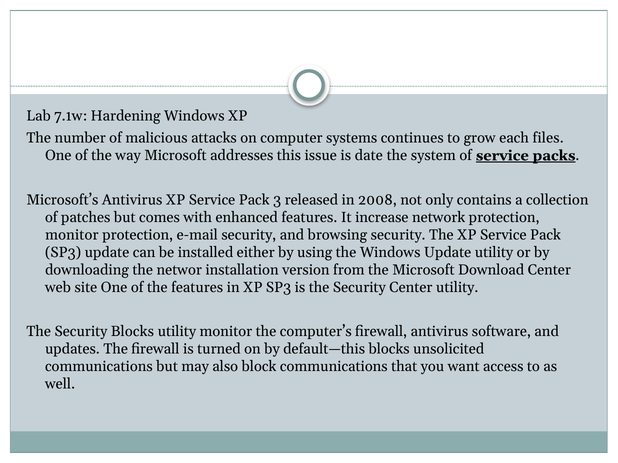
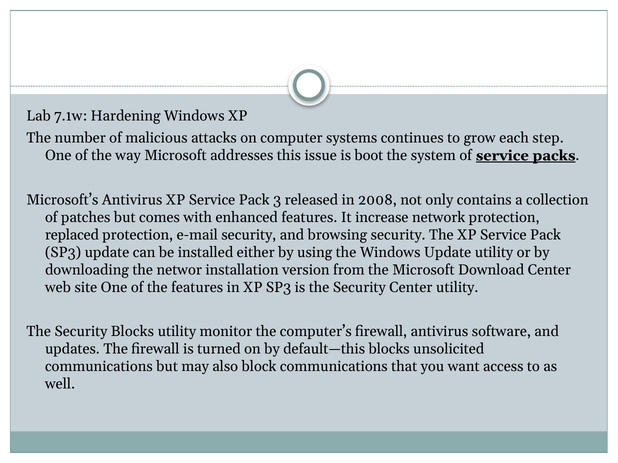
files: files -> step
date: date -> boot
monitor at (72, 235): monitor -> replaced
